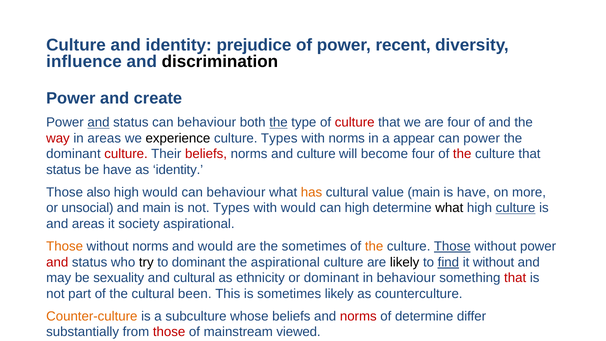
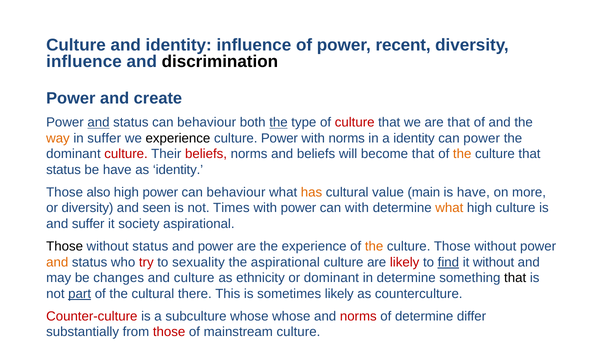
identity prejudice: prejudice -> influence
are four: four -> that
way colour: red -> orange
in areas: areas -> suffer
culture Types: Types -> Power
a appear: appear -> identity
and culture: culture -> beliefs
become four: four -> that
the at (462, 154) colour: red -> orange
high would: would -> power
or unsocial: unsocial -> diversity
and main: main -> seen
not Types: Types -> Times
with would: would -> power
can high: high -> with
what at (449, 208) colour: black -> orange
culture at (516, 208) underline: present -> none
and areas: areas -> suffer
Those at (65, 246) colour: orange -> black
without norms: norms -> status
and would: would -> power
the sometimes: sometimes -> experience
Those at (452, 246) underline: present -> none
and at (57, 262) colour: red -> orange
try colour: black -> red
to dominant: dominant -> sexuality
likely at (405, 262) colour: black -> red
sexuality: sexuality -> changes
and cultural: cultural -> culture
in behaviour: behaviour -> determine
that at (515, 278) colour: red -> black
part underline: none -> present
been: been -> there
Counter-culture colour: orange -> red
whose beliefs: beliefs -> whose
mainstream viewed: viewed -> culture
